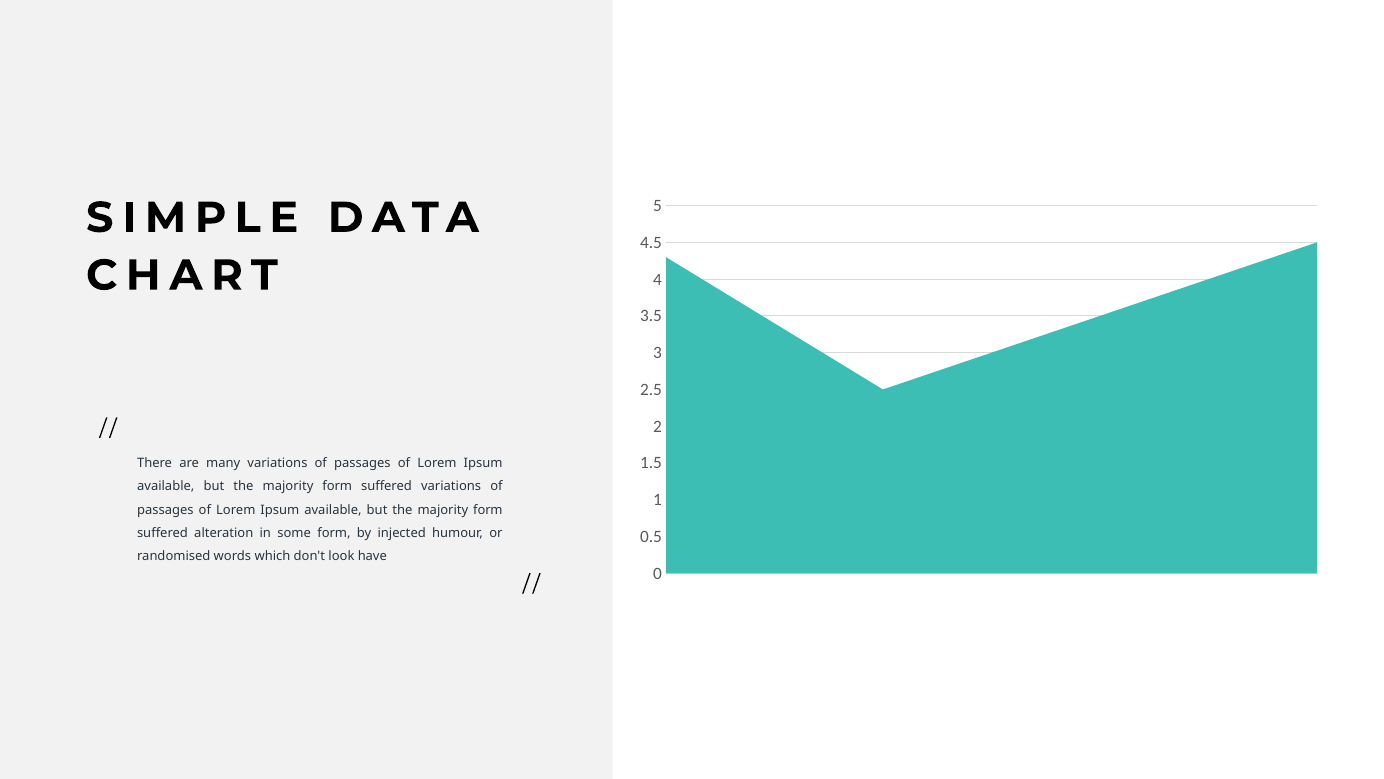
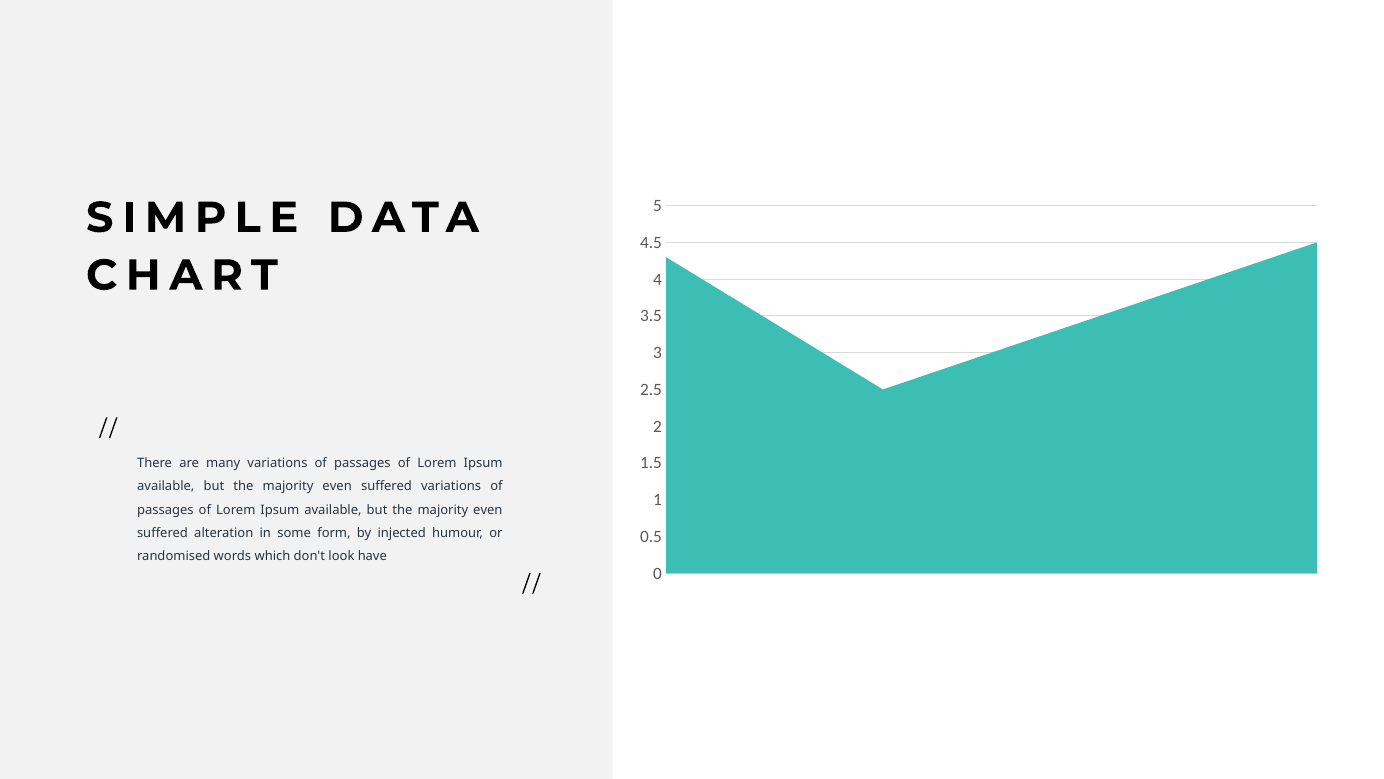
form at (337, 486): form -> even
form at (488, 509): form -> even
